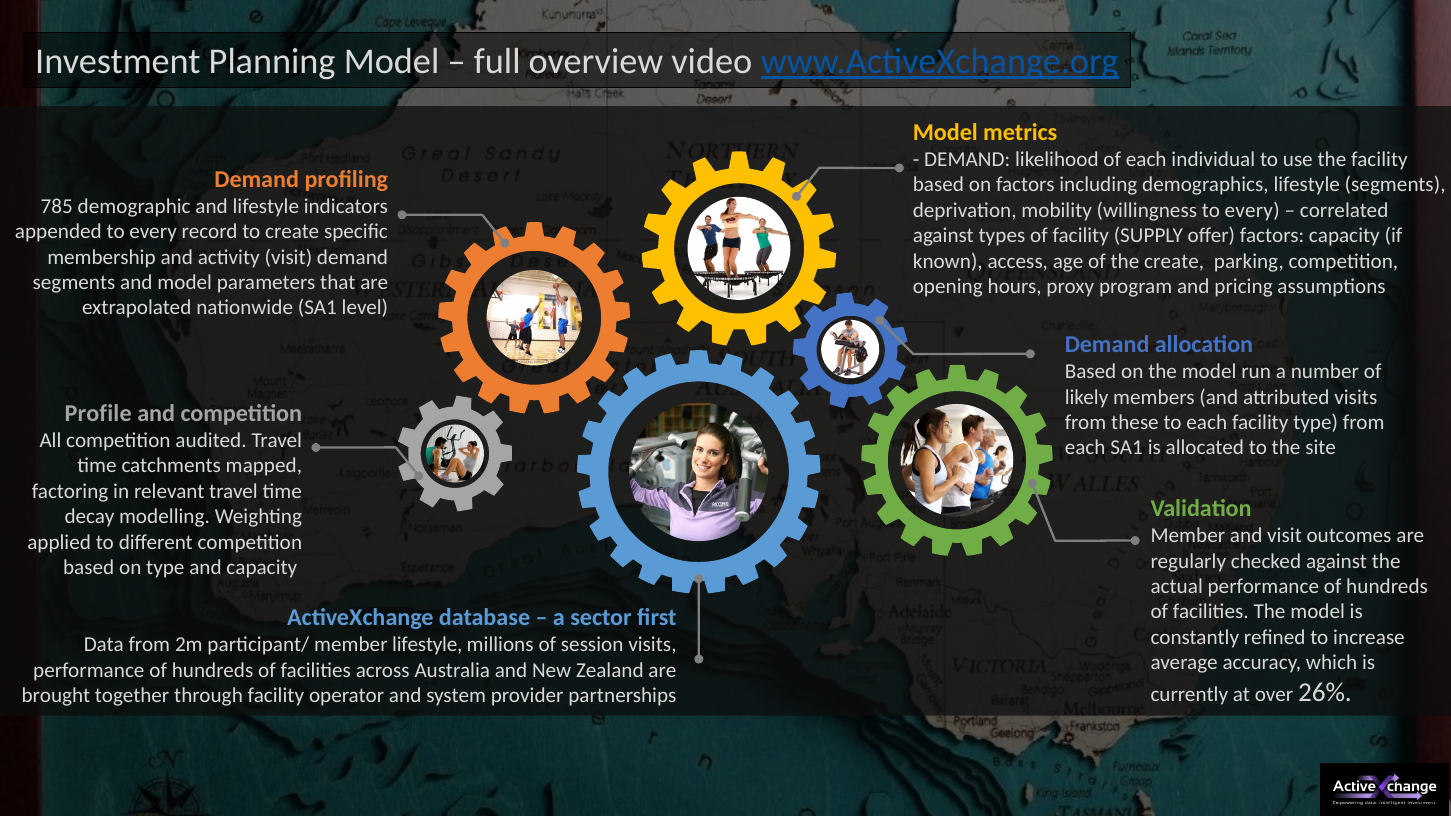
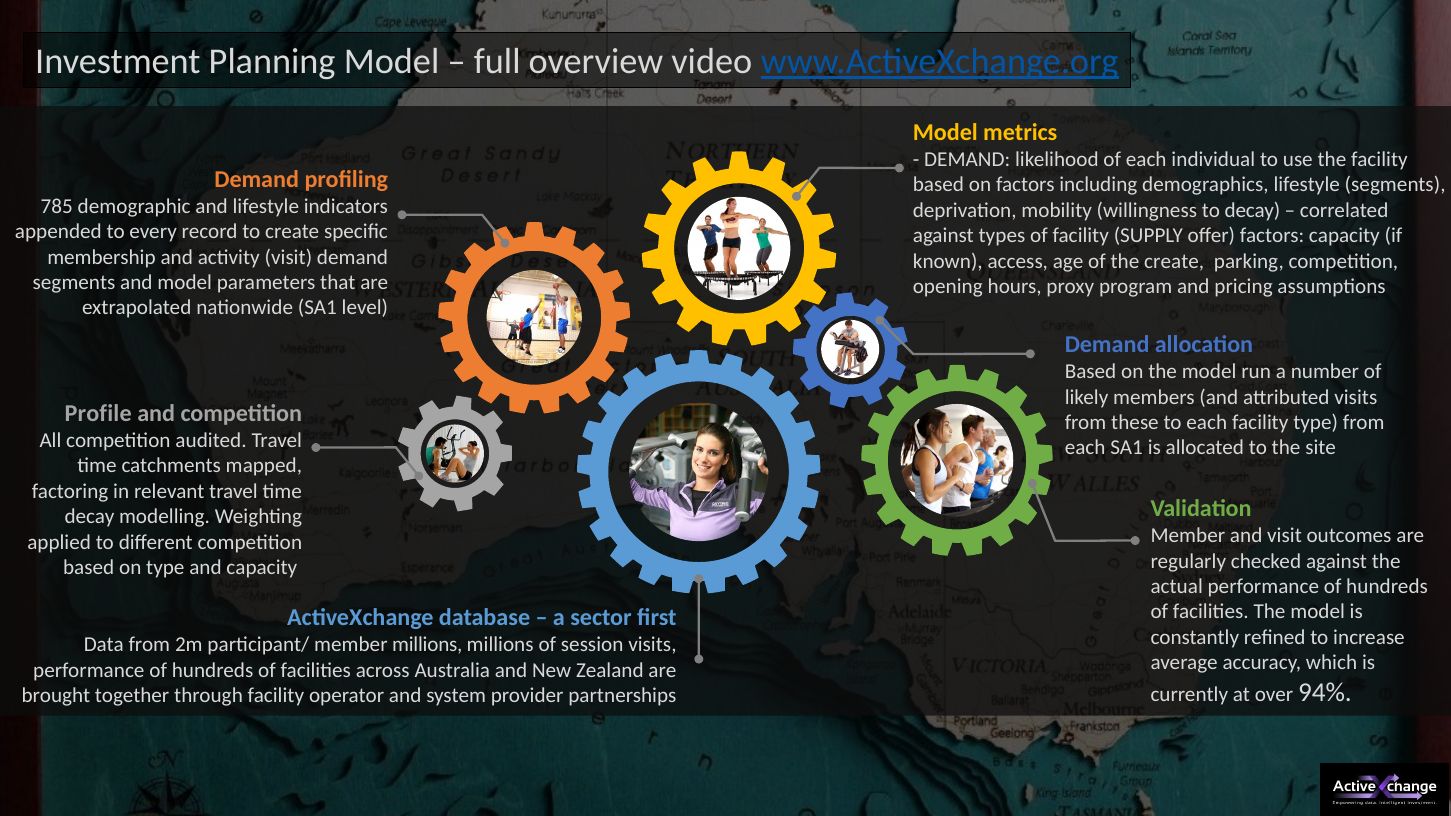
willingness to every: every -> decay
member lifestyle: lifestyle -> millions
26%: 26% -> 94%
